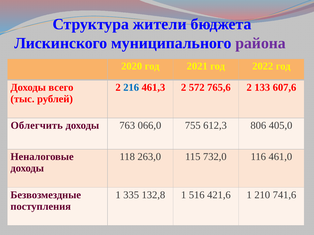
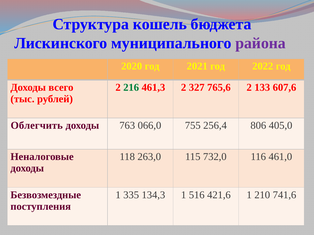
жители: жители -> кошель
216 colour: blue -> green
572: 572 -> 327
612,3: 612,3 -> 256,4
132,8: 132,8 -> 134,3
